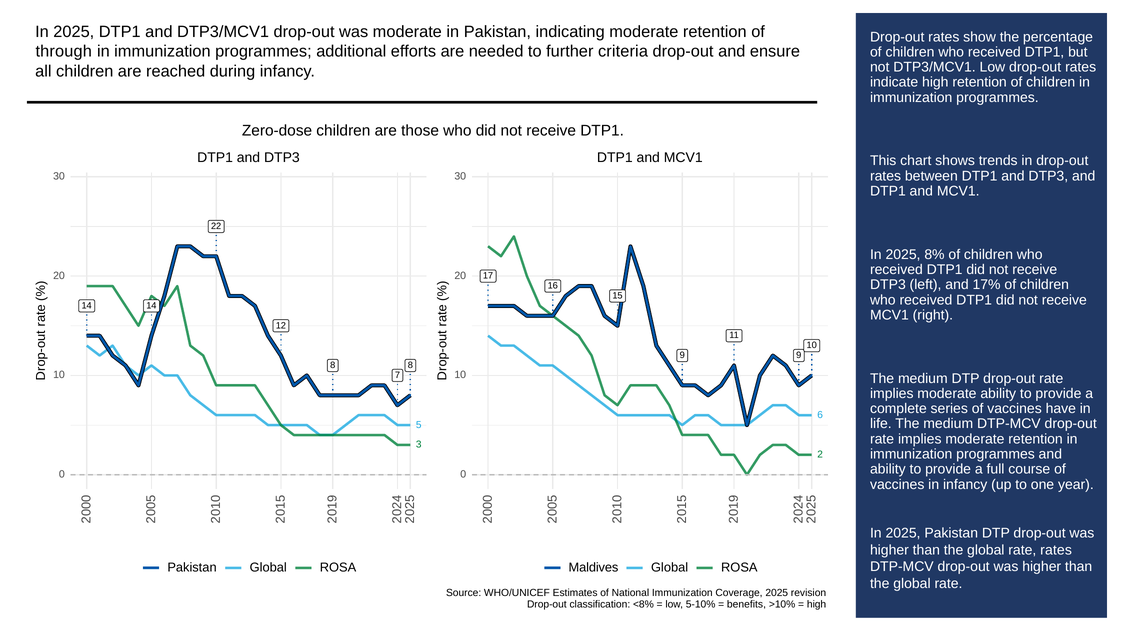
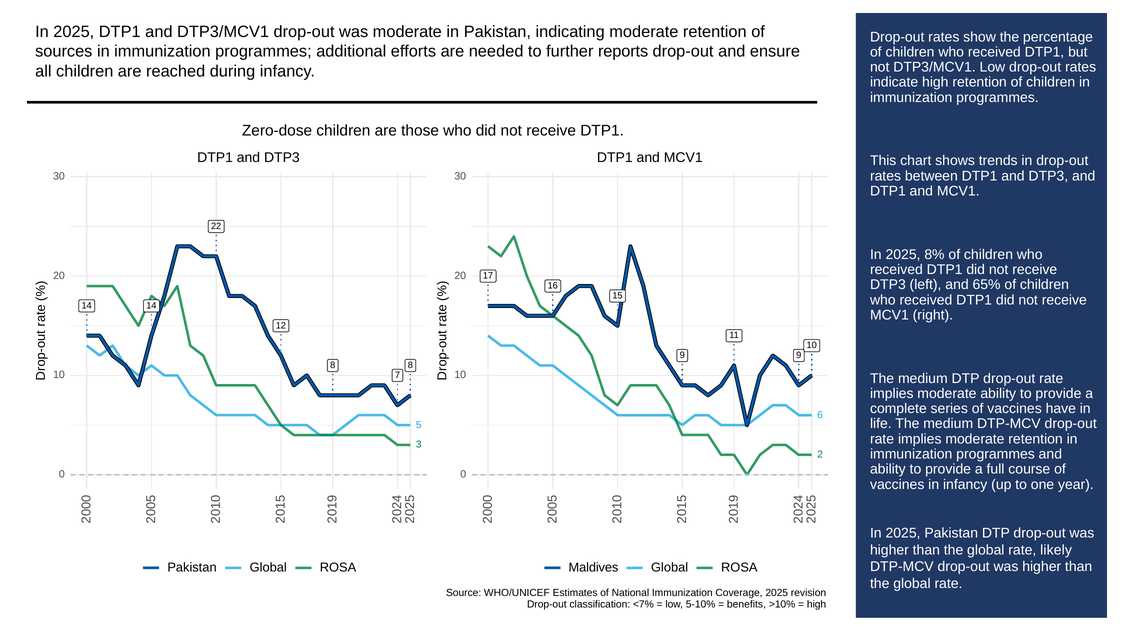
through: through -> sources
criteria: criteria -> reports
17%: 17% -> 65%
rate rates: rates -> likely
<8%: <8% -> <7%
